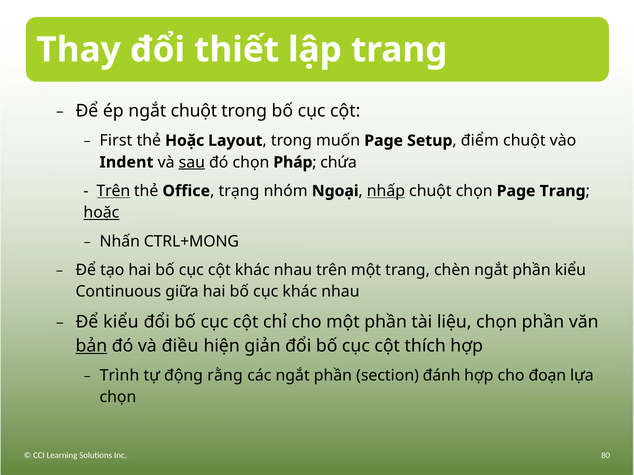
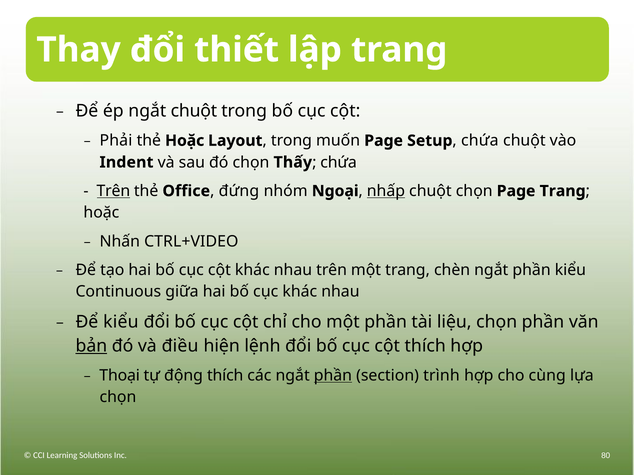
First: First -> Phải
điểm at (480, 141): điểm -> chứa
sau underline: present -> none
Pháp: Pháp -> Thấy
trạng: trạng -> đứng
hoặc at (101, 213) underline: present -> none
CTRL+MONG: CTRL+MONG -> CTRL+VIDEO
giản: giản -> lệnh
Trình: Trình -> Thoại
động rằng: rằng -> thích
phần at (333, 376) underline: none -> present
đánh: đánh -> trình
đoạn: đoạn -> cùng
